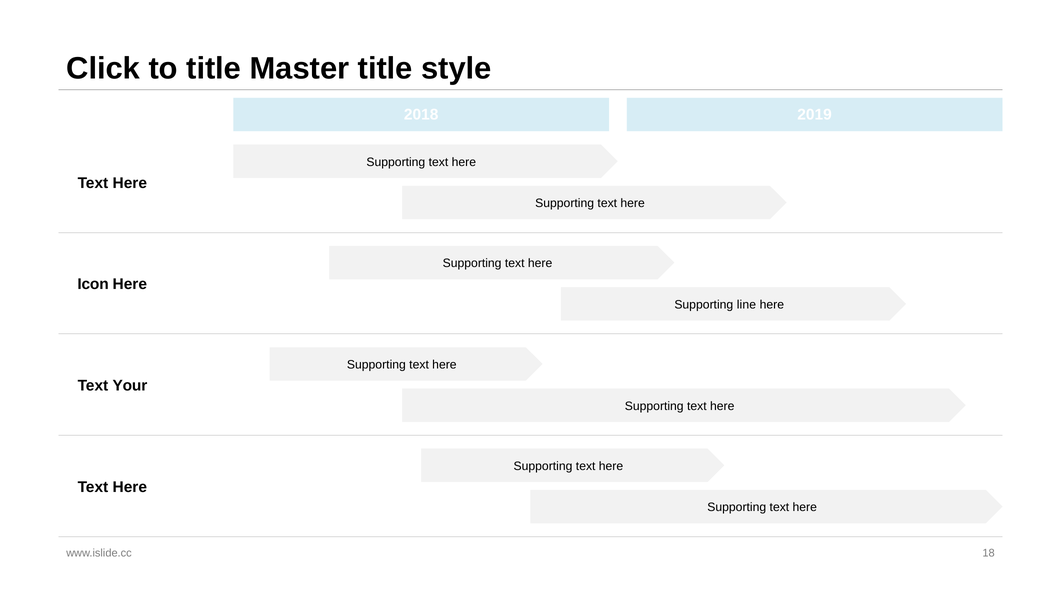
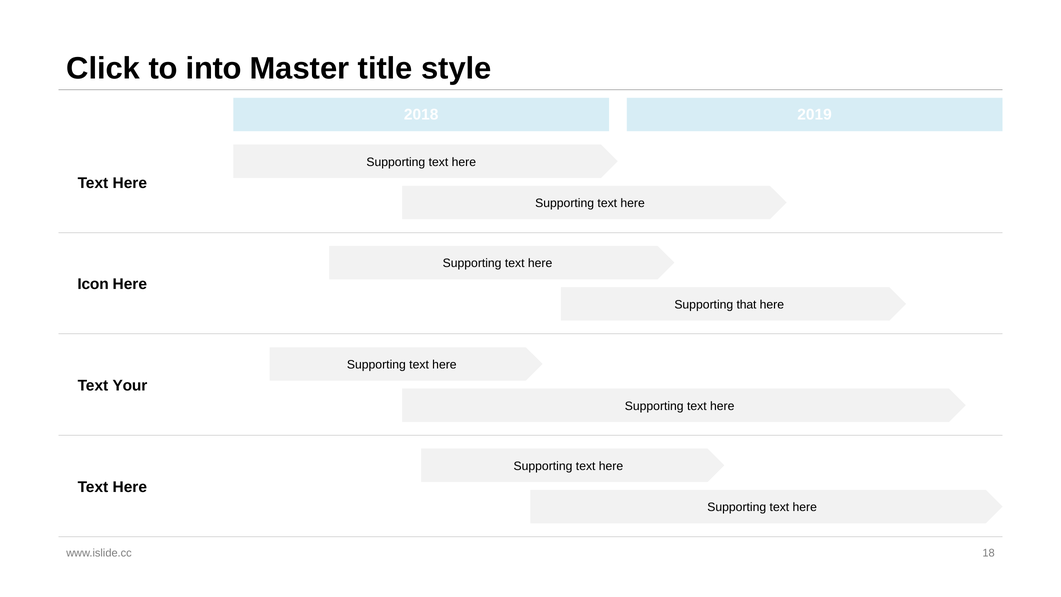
to title: title -> into
line: line -> that
